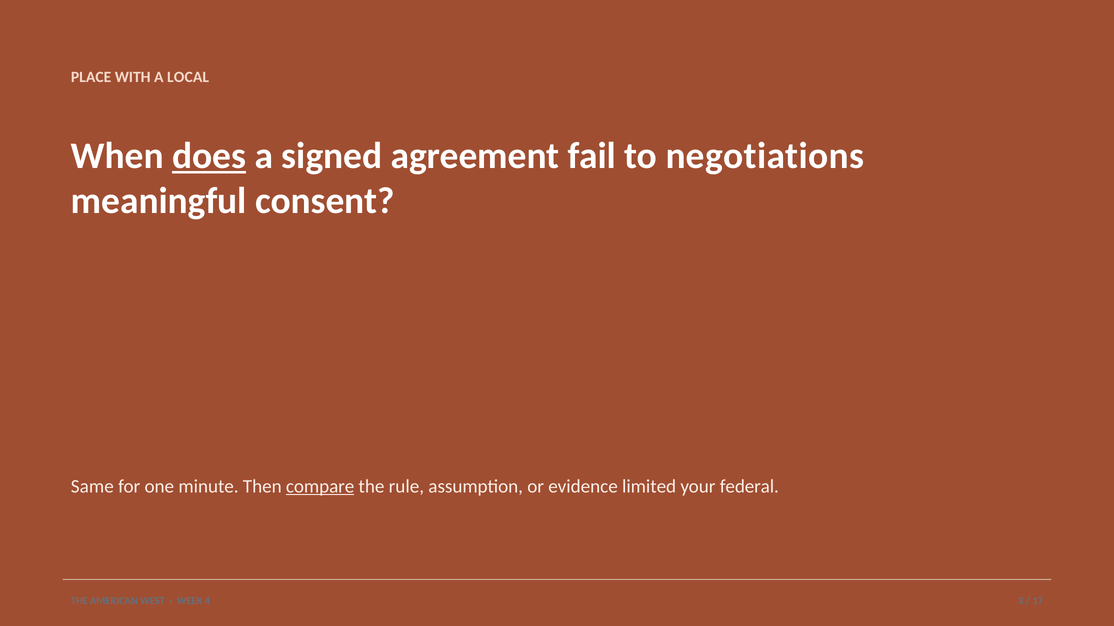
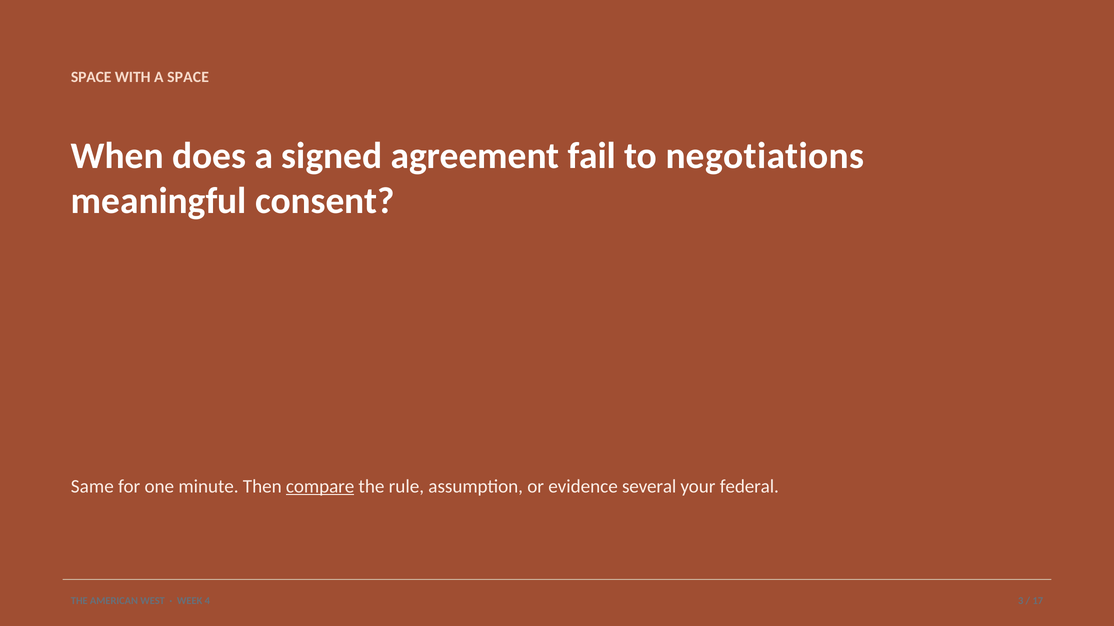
PLACE at (91, 77): PLACE -> SPACE
A LOCAL: LOCAL -> SPACE
does underline: present -> none
limited: limited -> several
